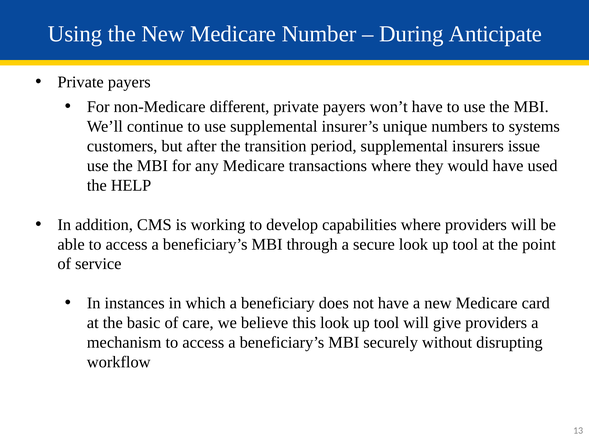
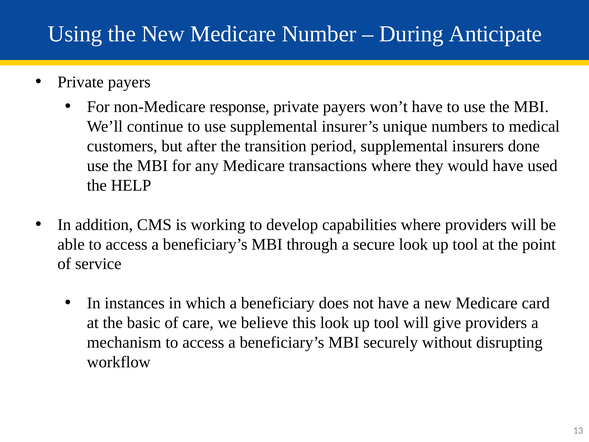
different: different -> response
systems: systems -> medical
issue: issue -> done
